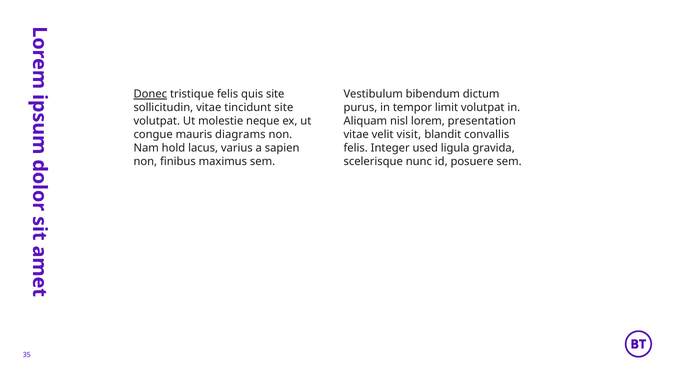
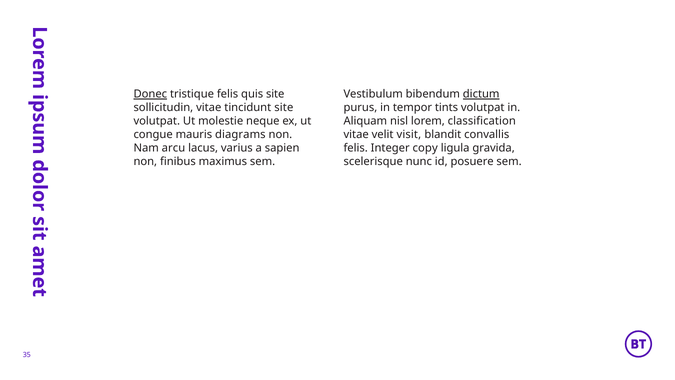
dictum underline: none -> present
limit: limit -> tints
presentation: presentation -> classification
hold: hold -> arcu
used: used -> copy
